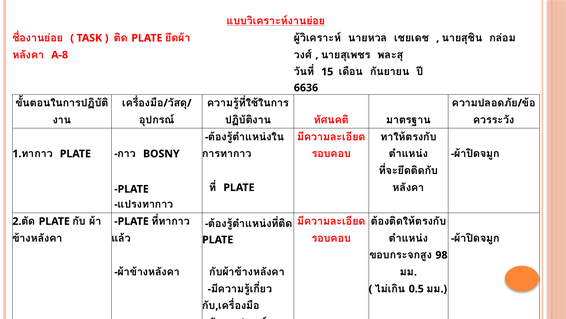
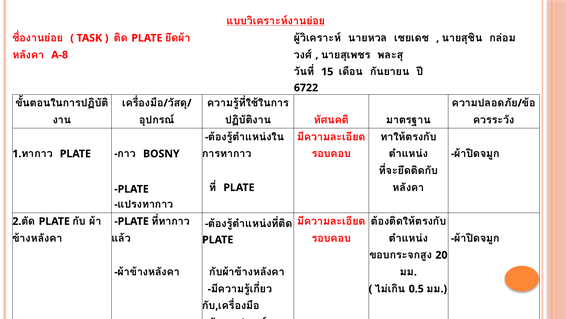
6636: 6636 -> 6722
98: 98 -> 20
